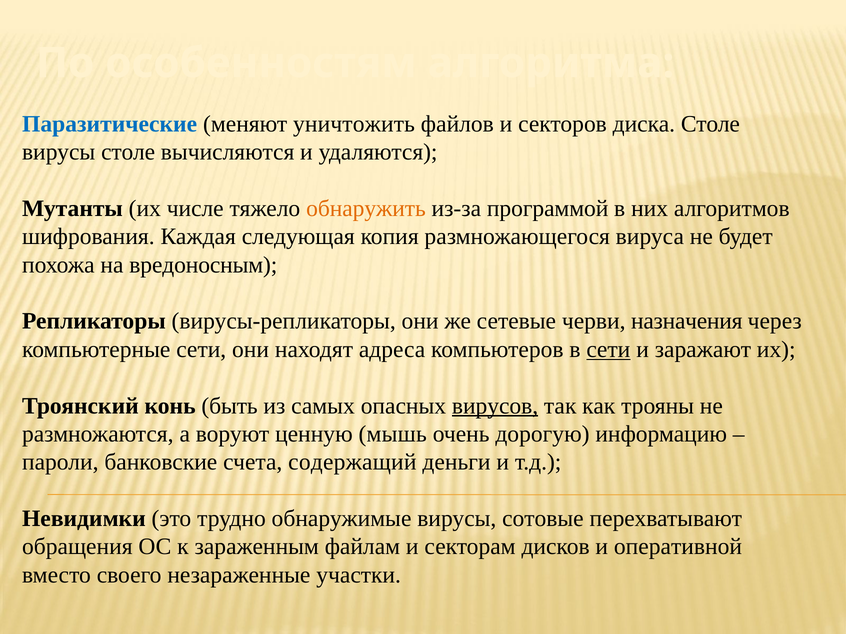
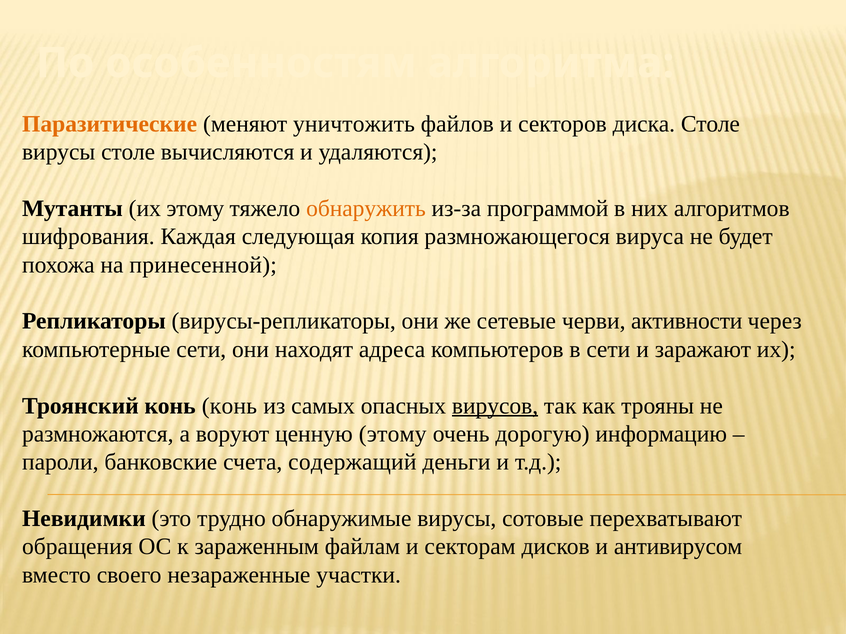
Паразитические colour: blue -> orange
их числе: числе -> этому
вредоносным: вредоносным -> принесенной
назначения: назначения -> активности
сети at (608, 350) underline: present -> none
конь быть: быть -> конь
ценную мышь: мышь -> этому
оперативной: оперативной -> антивирусом
